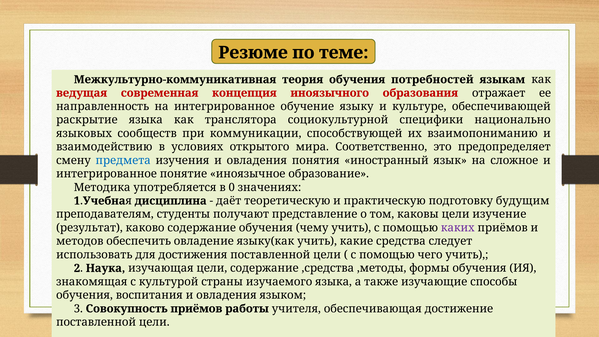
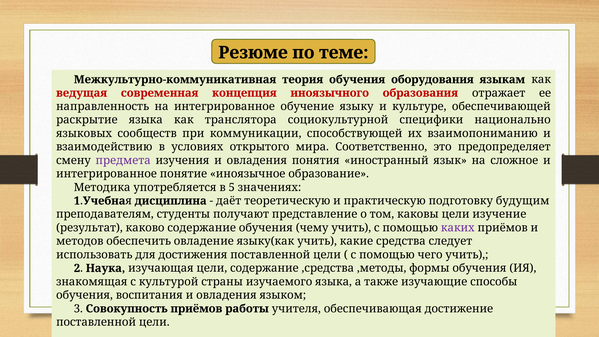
потребностей: потребностей -> оборудования
предмета colour: blue -> purple
0: 0 -> 5
